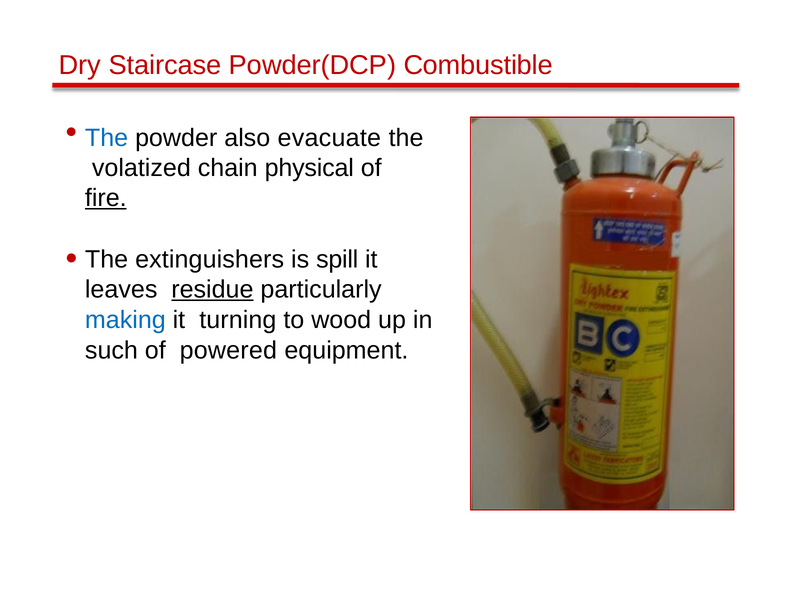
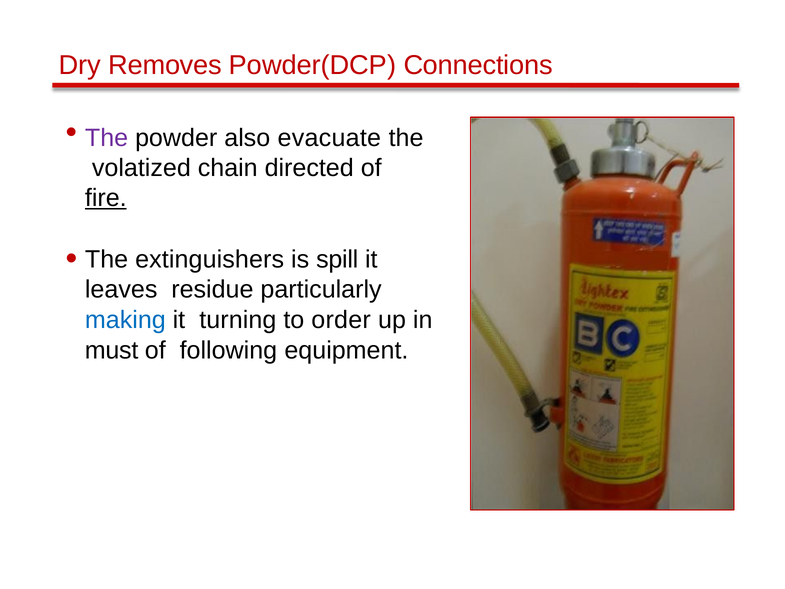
Staircase: Staircase -> Removes
Combustible: Combustible -> Connections
The at (107, 138) colour: blue -> purple
physical: physical -> directed
residue underline: present -> none
wood: wood -> order
such: such -> must
powered: powered -> following
